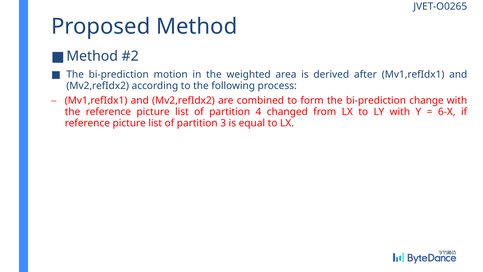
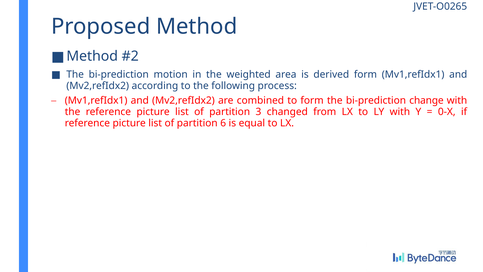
derived after: after -> form
4: 4 -> 3
6-X: 6-X -> 0-X
3: 3 -> 6
